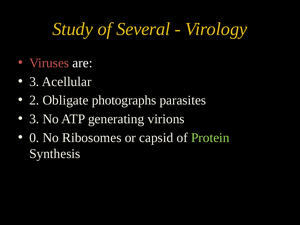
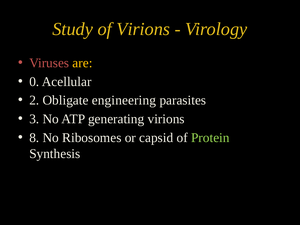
of Several: Several -> Virions
are colour: white -> yellow
3 at (34, 82): 3 -> 0
photographs: photographs -> engineering
0: 0 -> 8
